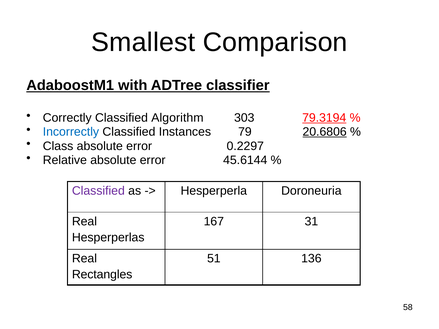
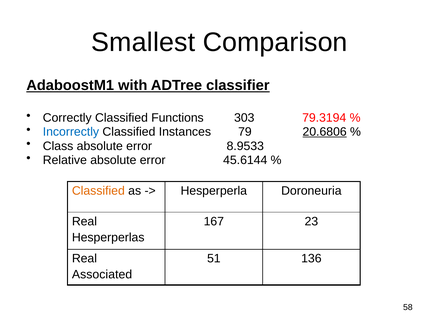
Algorithm: Algorithm -> Functions
79.3194 underline: present -> none
0.2297: 0.2297 -> 8.9533
Classified at (98, 191) colour: purple -> orange
31: 31 -> 23
Rectangles: Rectangles -> Associated
